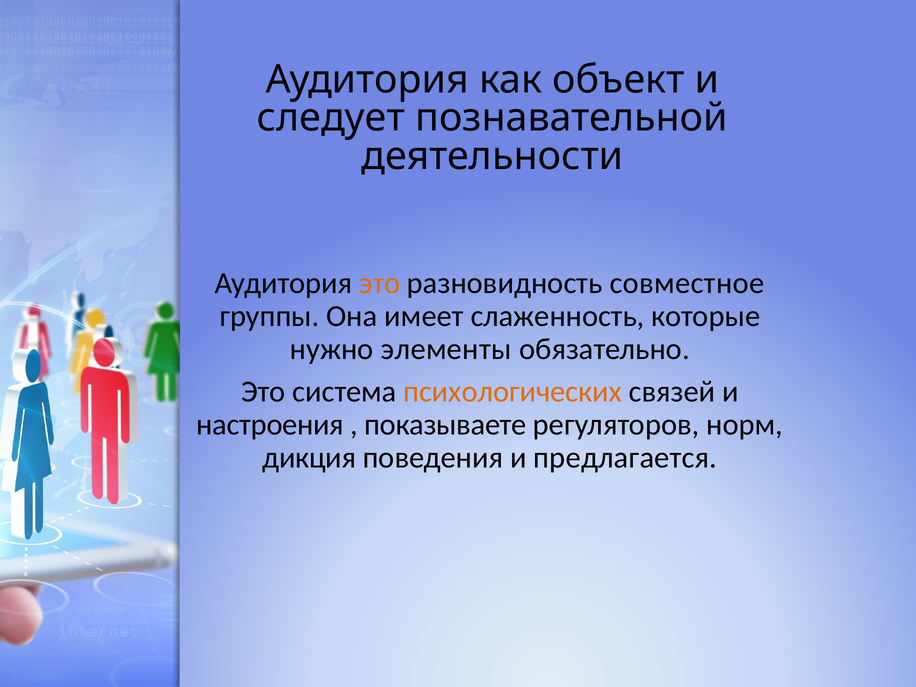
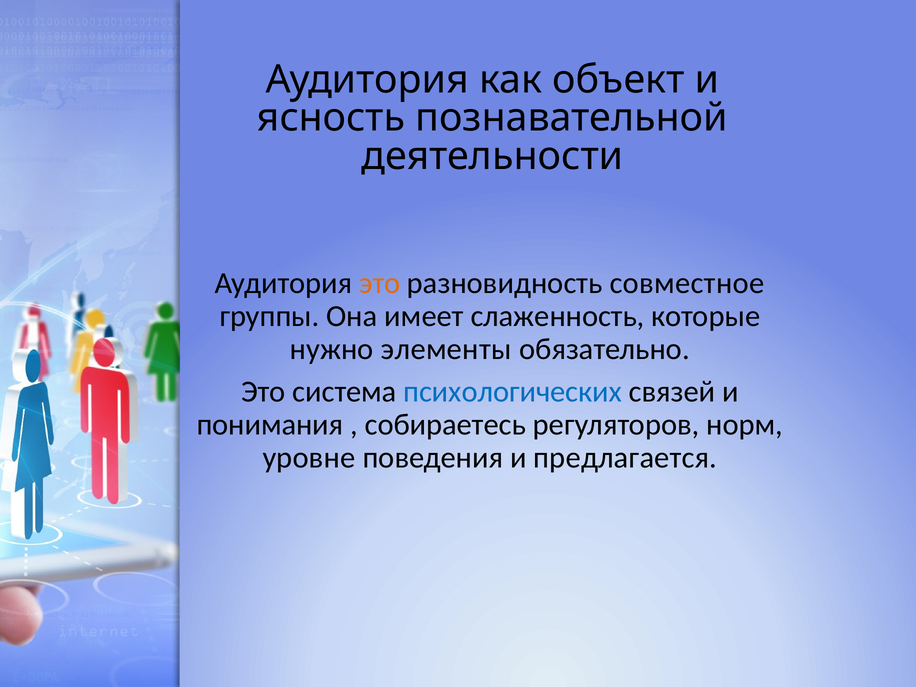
следует: следует -> ясность
психологических colour: orange -> blue
настроения: настроения -> понимания
показываете: показываете -> собираетесь
дикция: дикция -> уровне
